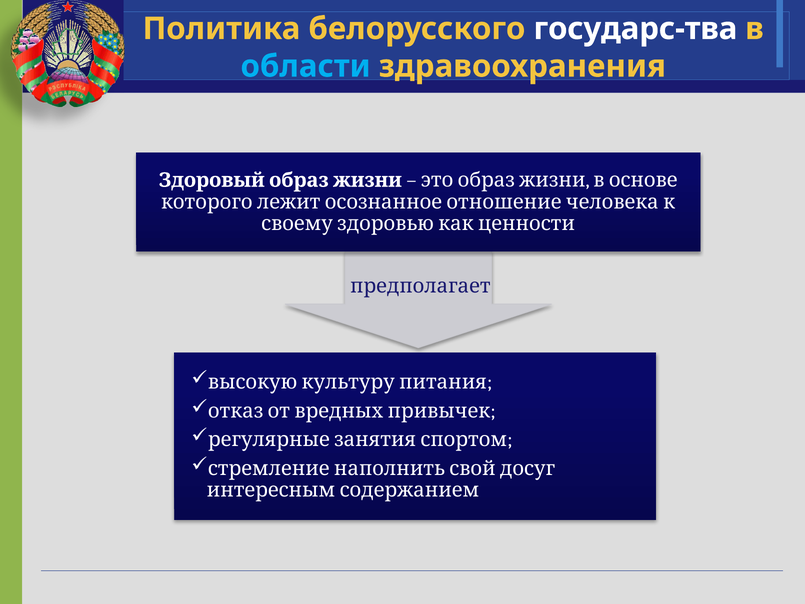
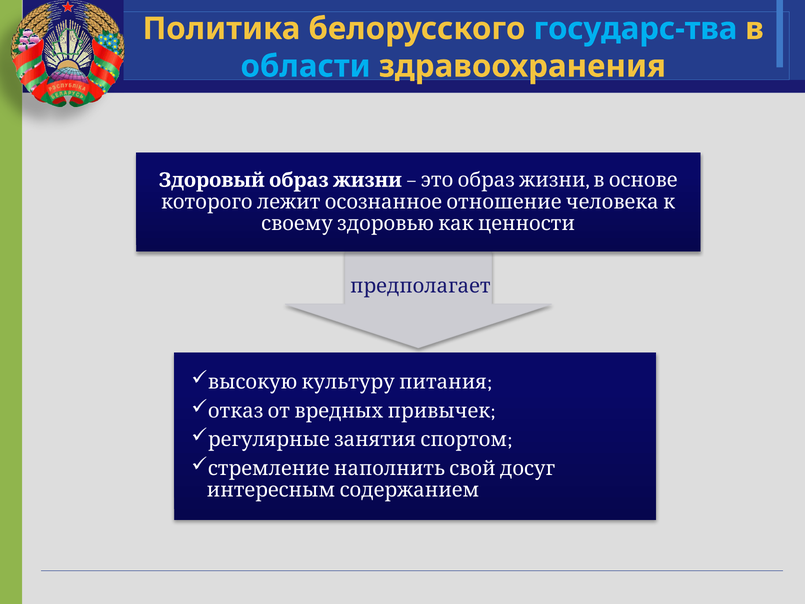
государс-тва colour: white -> light blue
